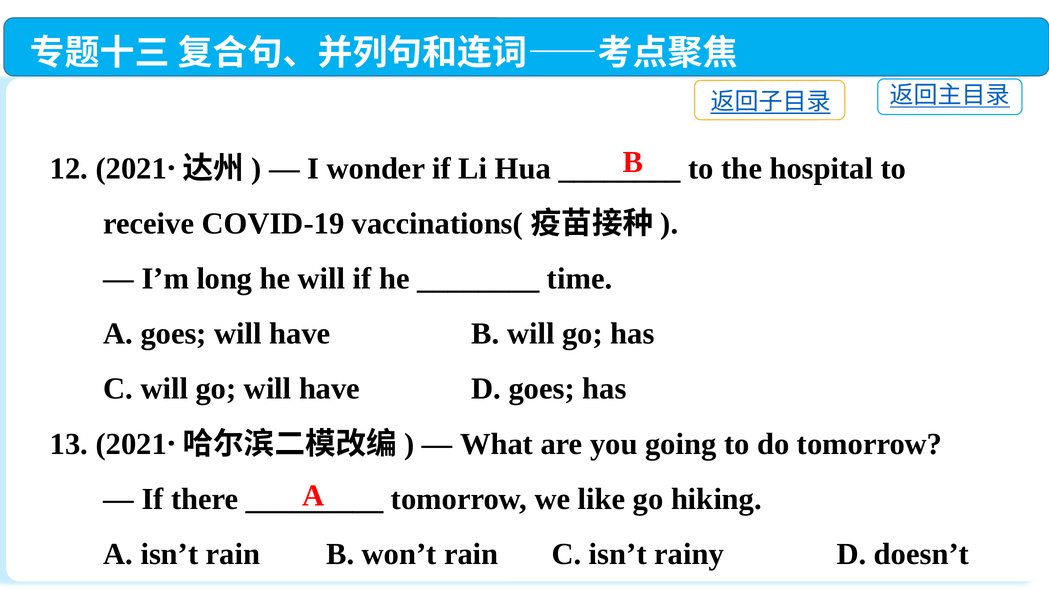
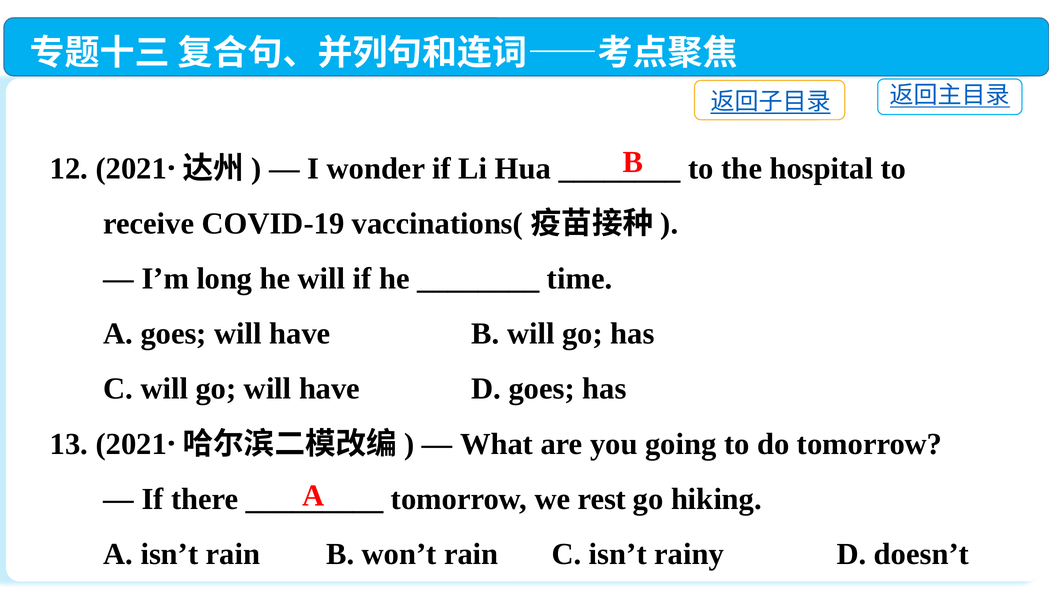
like: like -> rest
